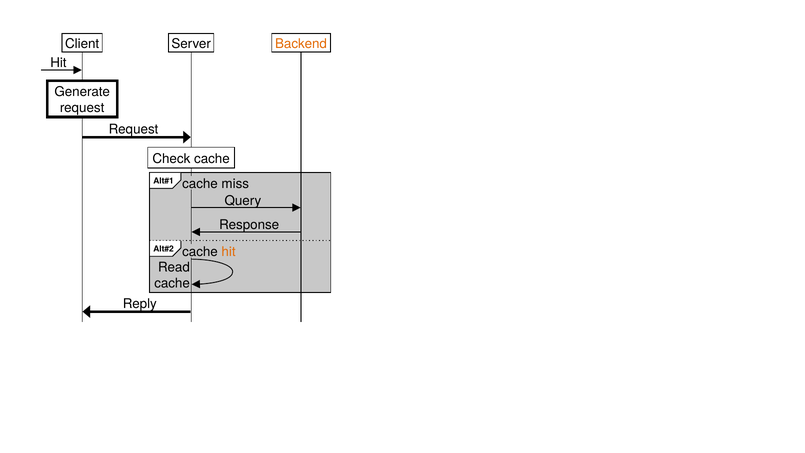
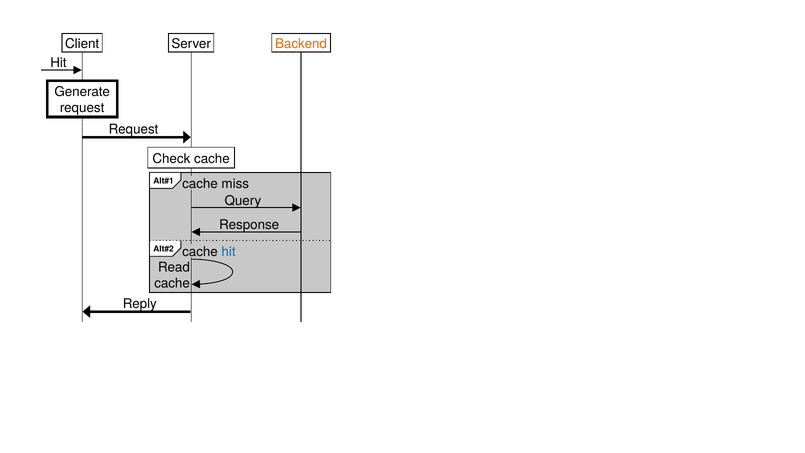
hit at (229, 252) colour: orange -> blue
